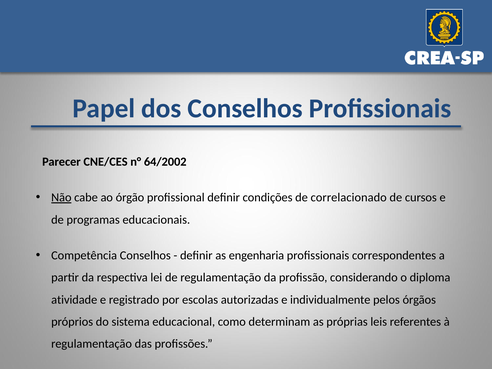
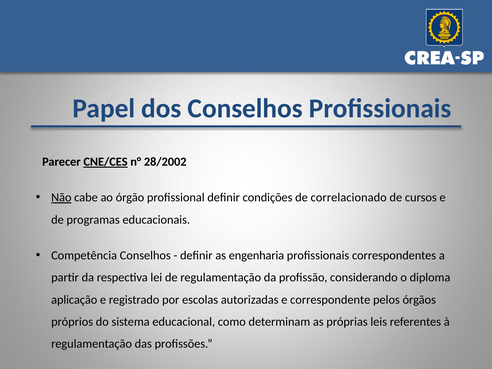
CNE/CES underline: none -> present
64/2002: 64/2002 -> 28/2002
atividade: atividade -> aplicação
individualmente: individualmente -> correspondente
